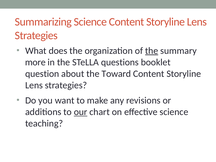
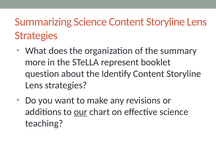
the at (152, 51) underline: present -> none
questions: questions -> represent
Toward: Toward -> Identify
